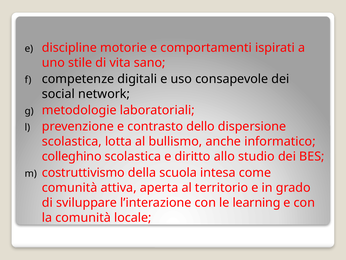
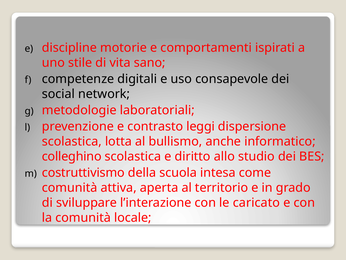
dello: dello -> leggi
learning: learning -> caricato
